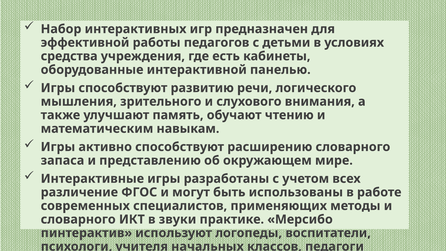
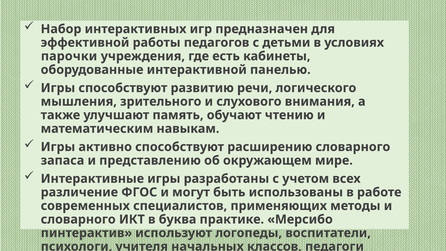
средства: средства -> парочки
звуки: звуки -> буква
